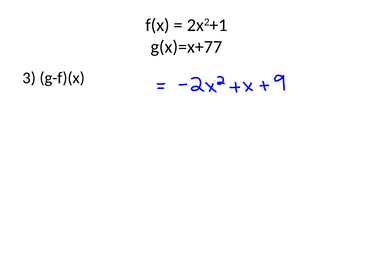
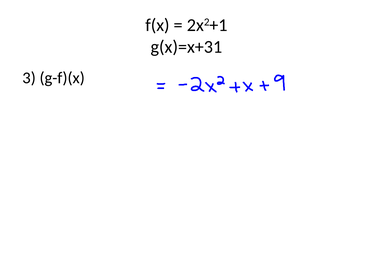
g(x)=x+77: g(x)=x+77 -> g(x)=x+31
